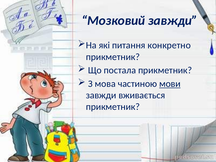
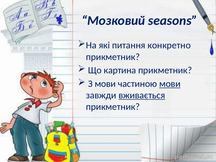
Мозковий завжди: завжди -> seasons
постала: постала -> картина
З мова: мова -> мови
вживається underline: none -> present
